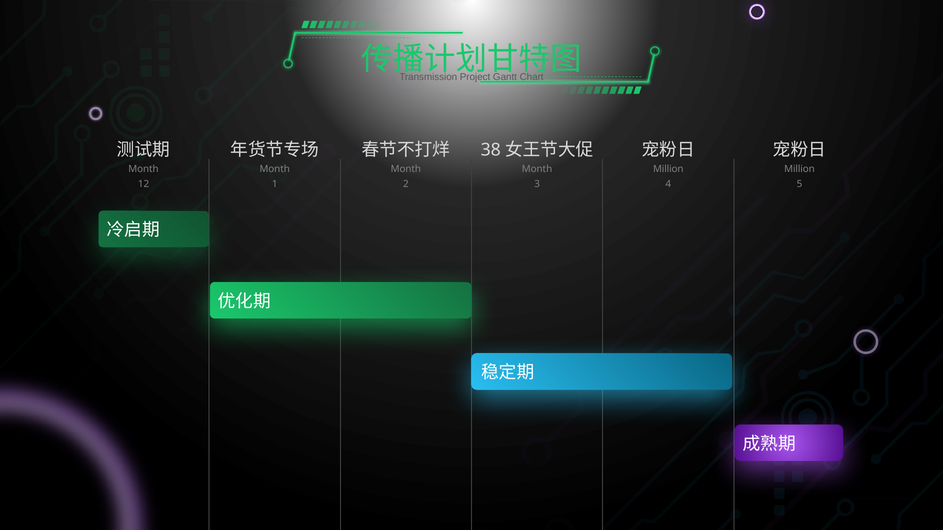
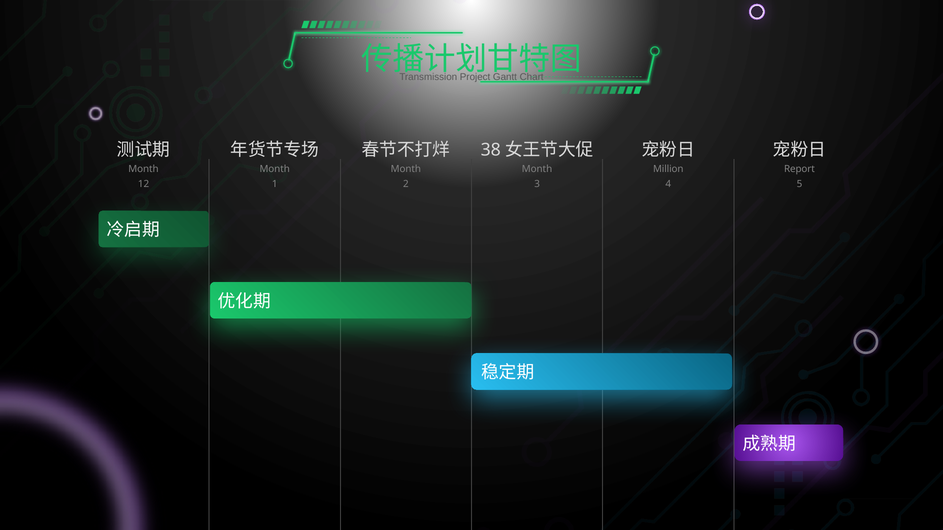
Million at (799, 169): Million -> Report
